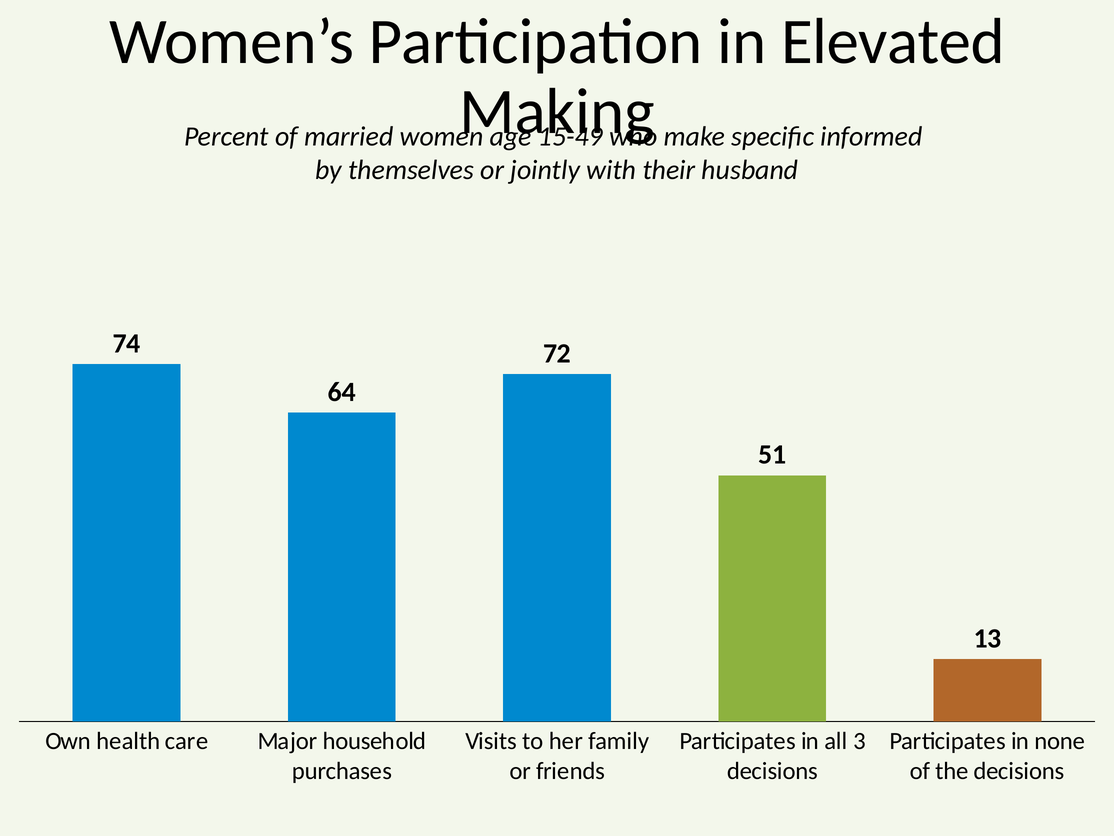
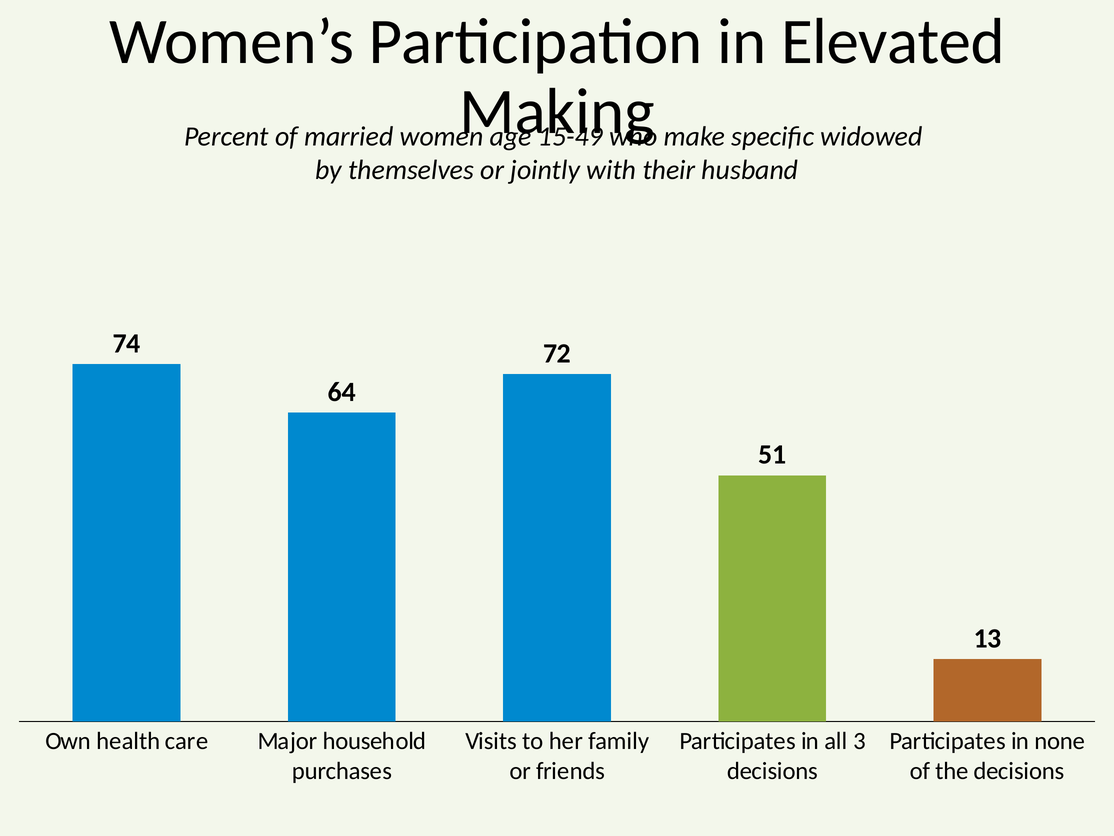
informed: informed -> widowed
